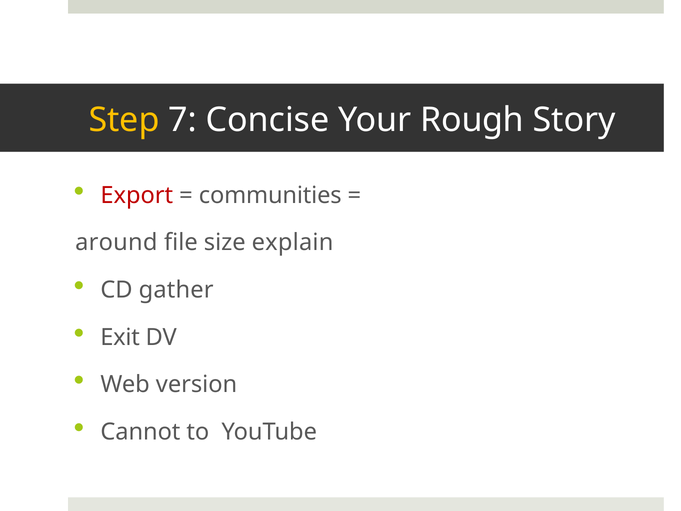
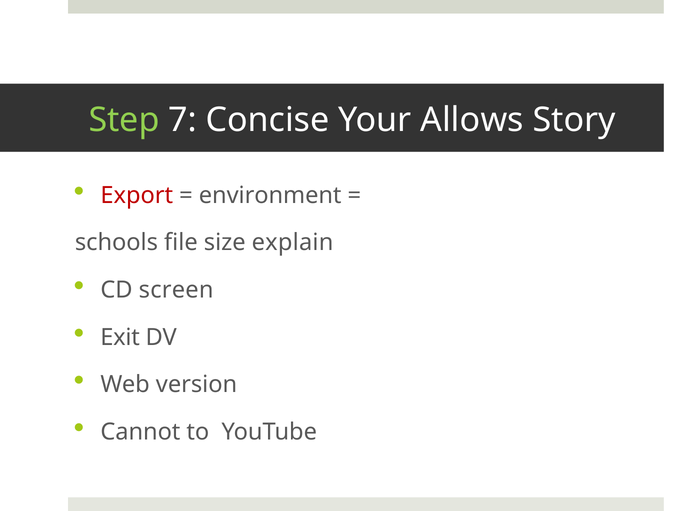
Step colour: yellow -> light green
Rough: Rough -> Allows
communities: communities -> environment
around: around -> schools
gather: gather -> screen
